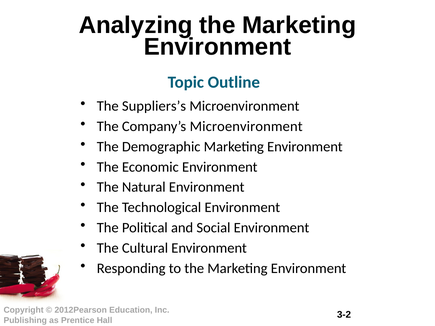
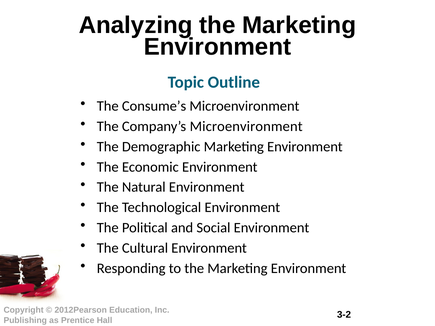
Suppliers’s: Suppliers’s -> Consume’s
